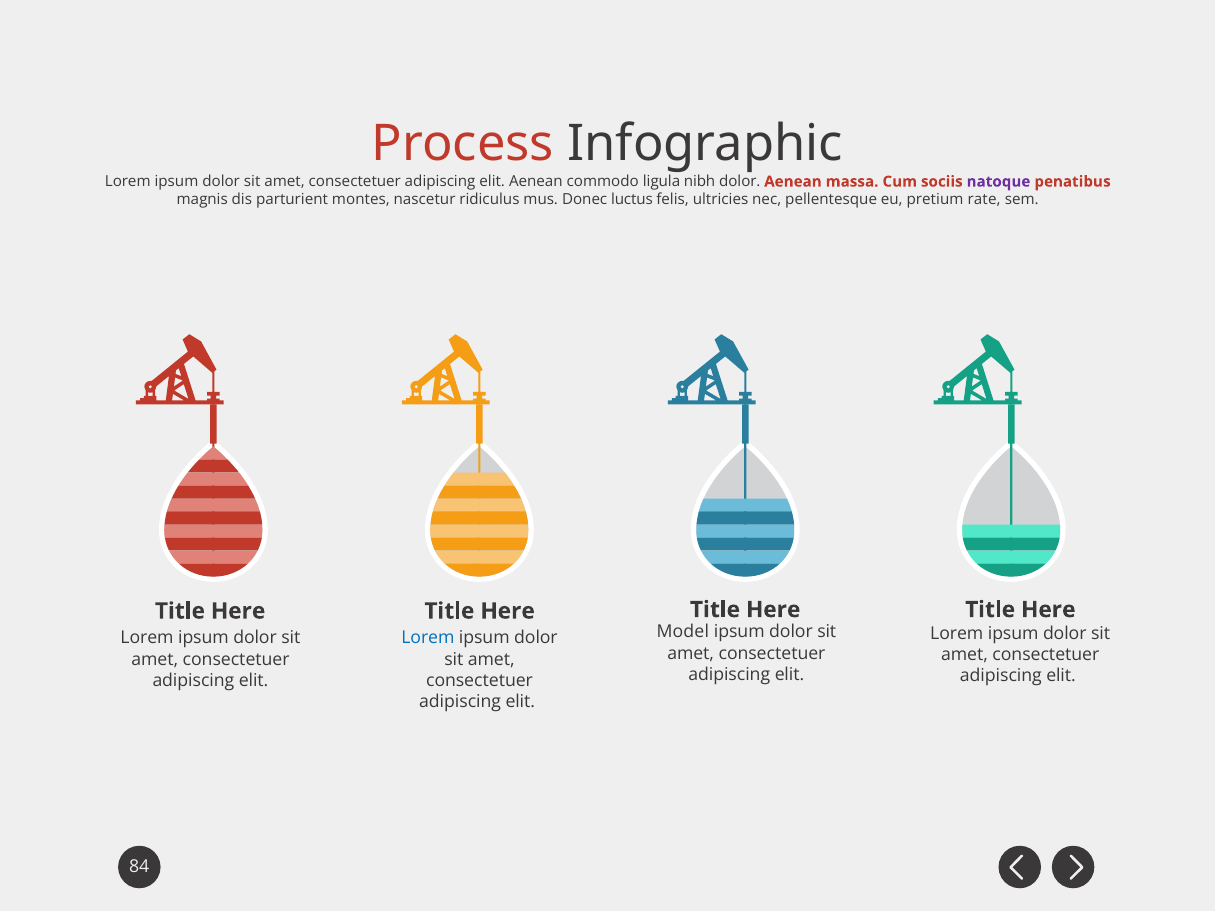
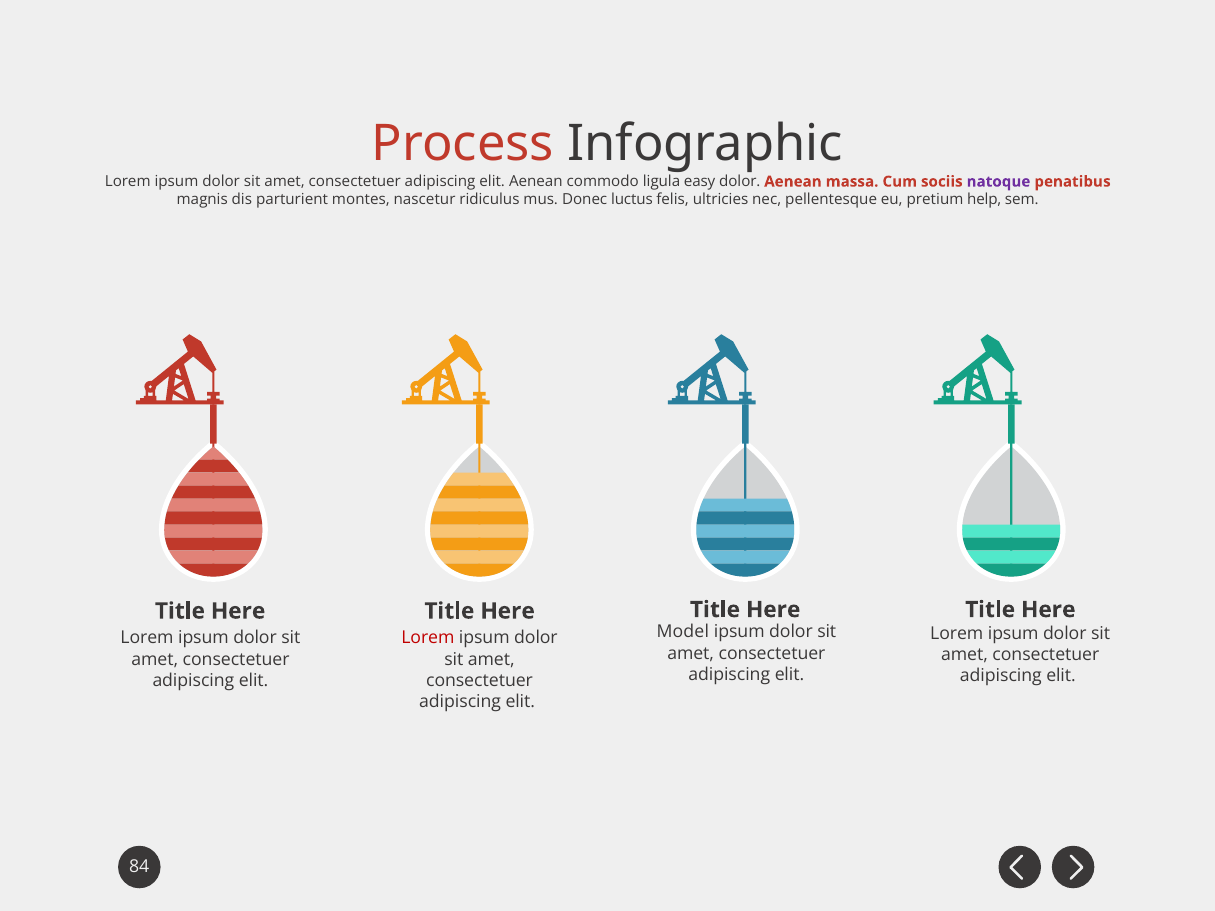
nibh: nibh -> easy
rate: rate -> help
Lorem at (428, 638) colour: blue -> red
